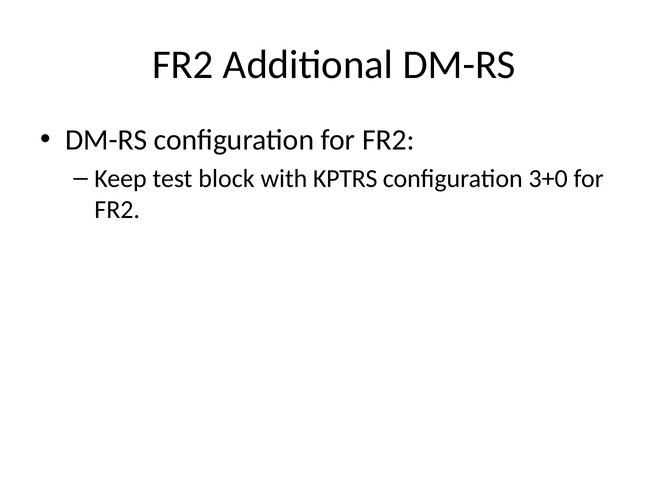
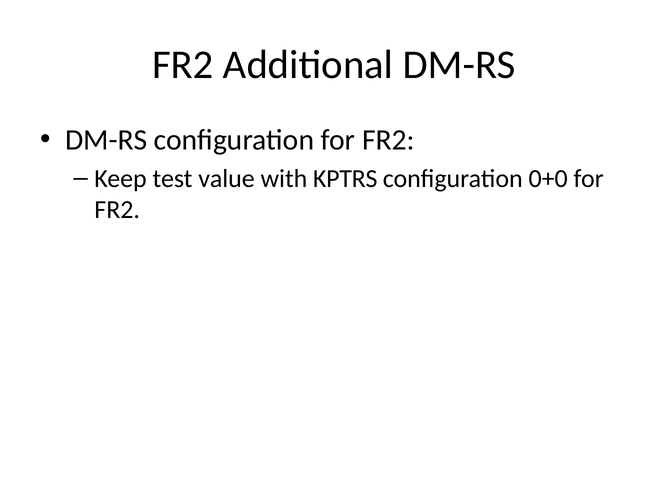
block: block -> value
3+0: 3+0 -> 0+0
